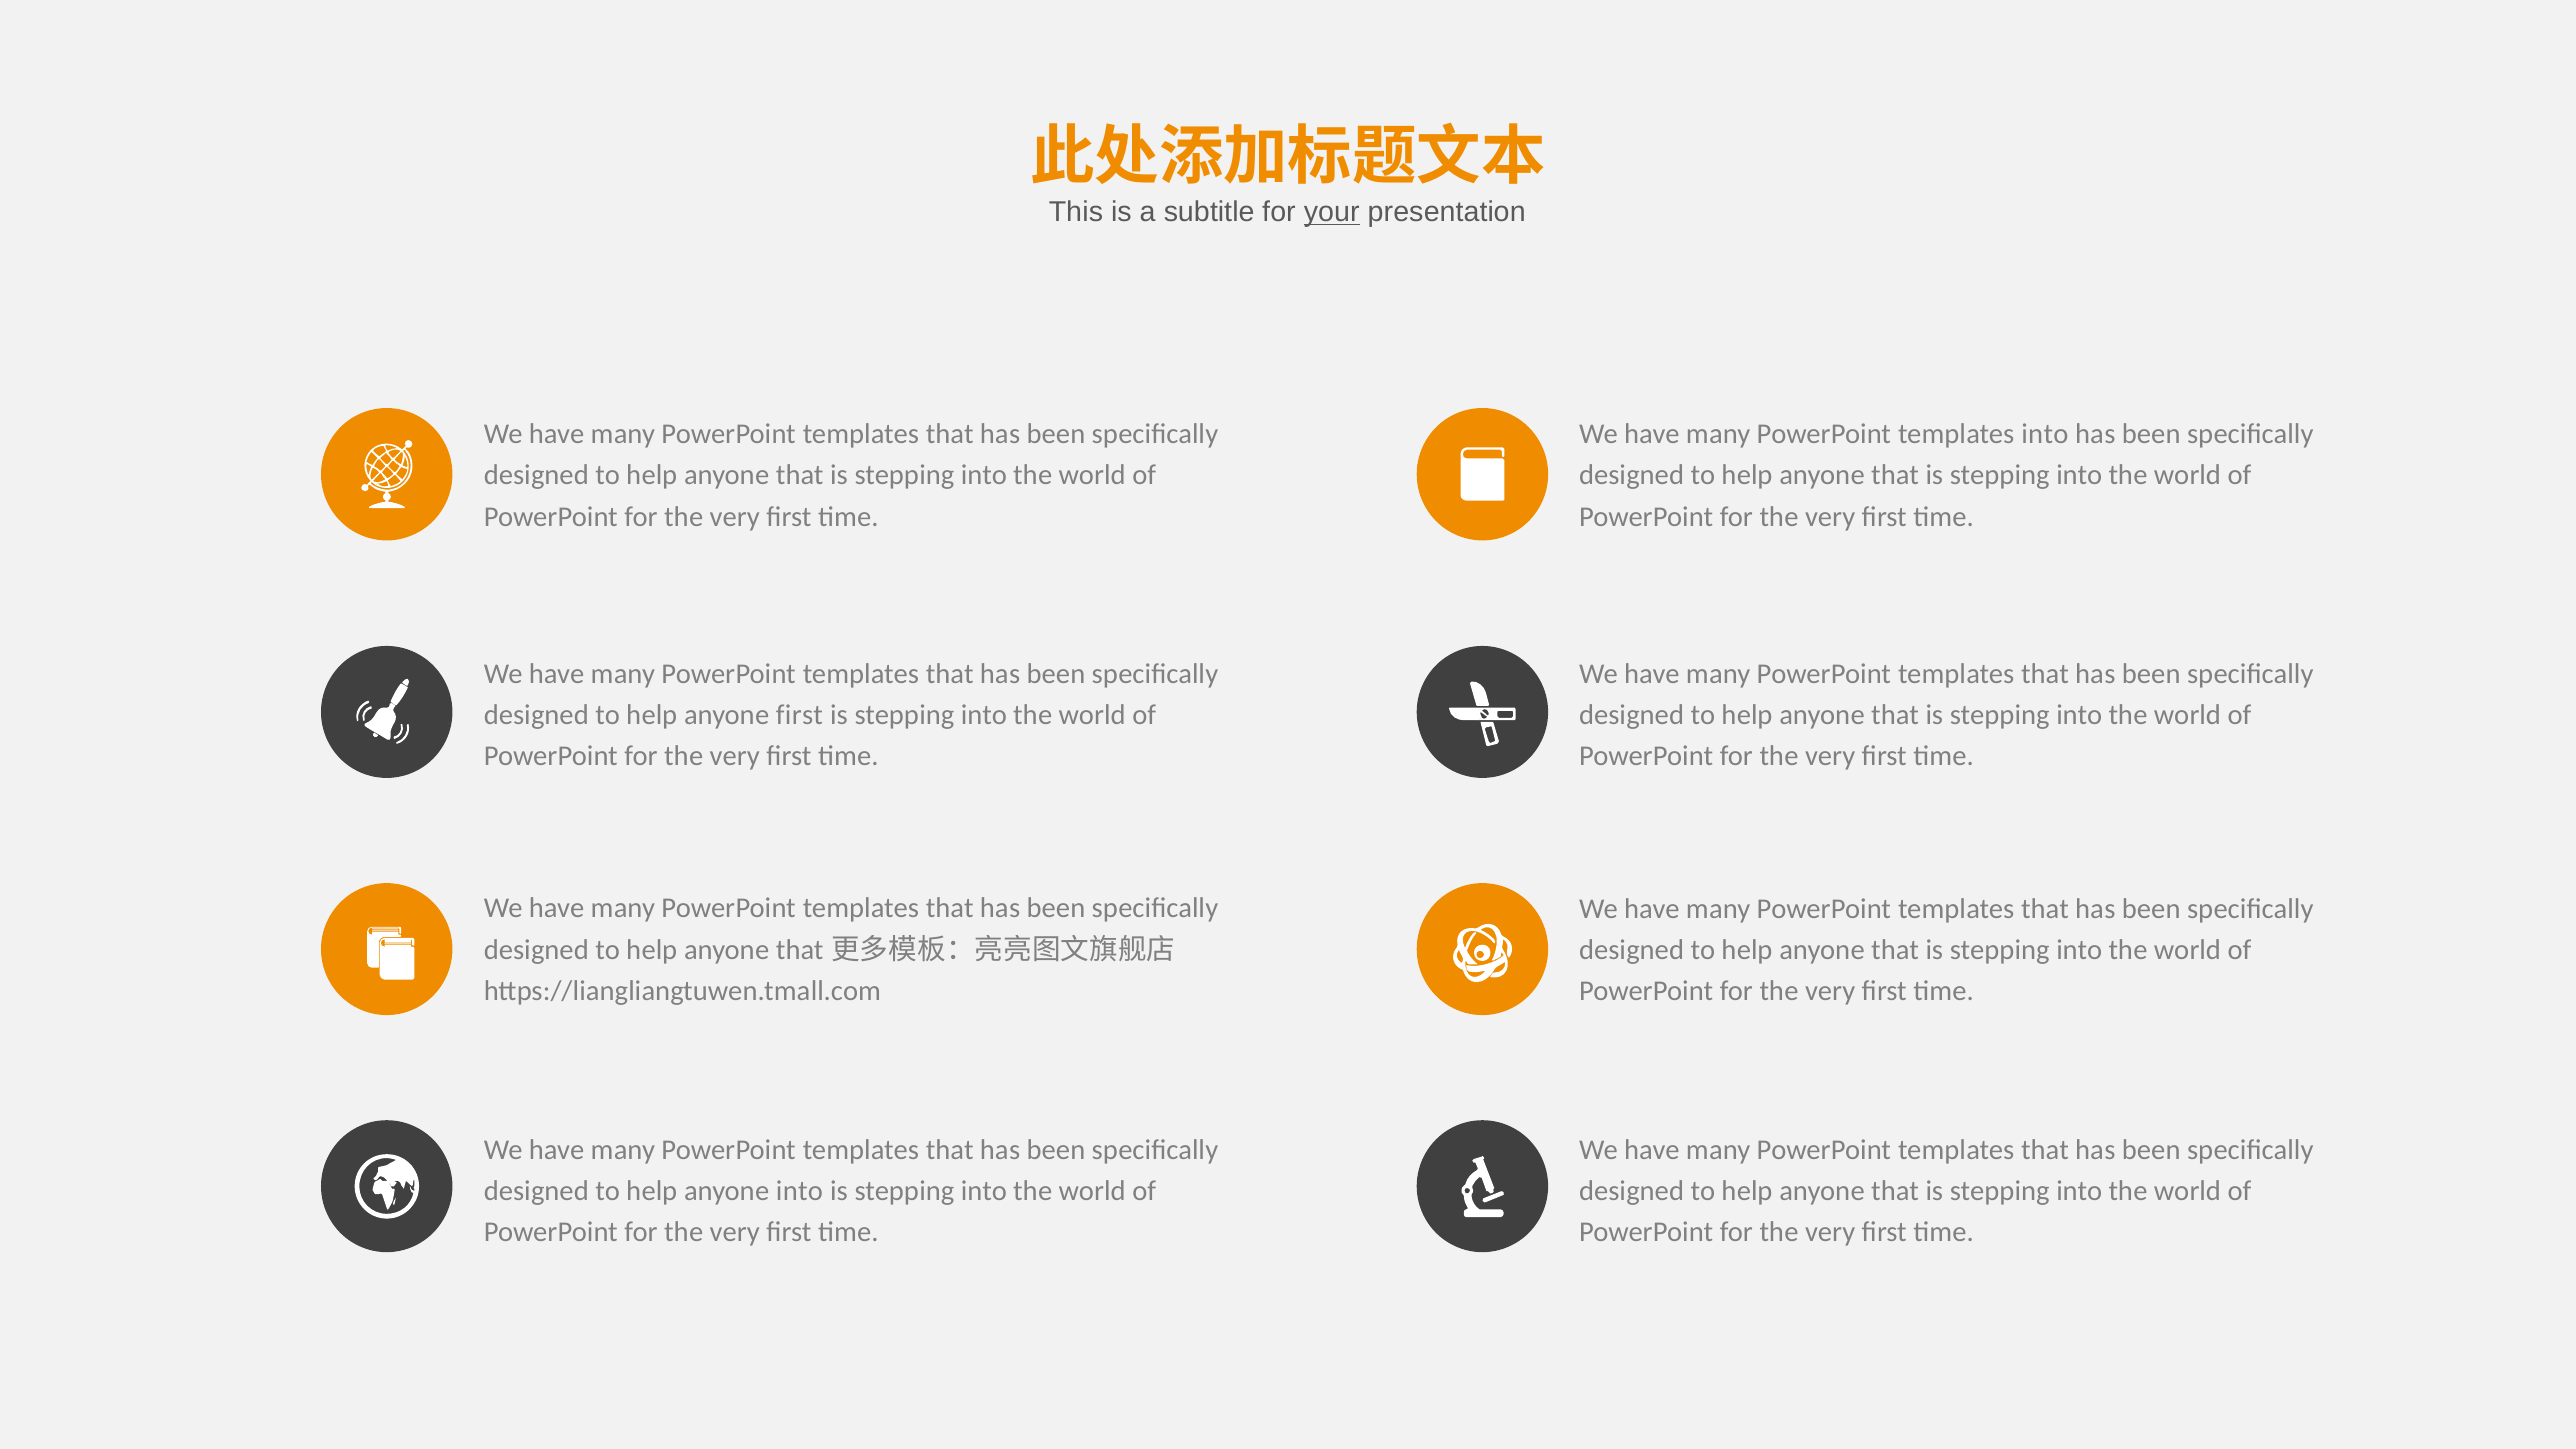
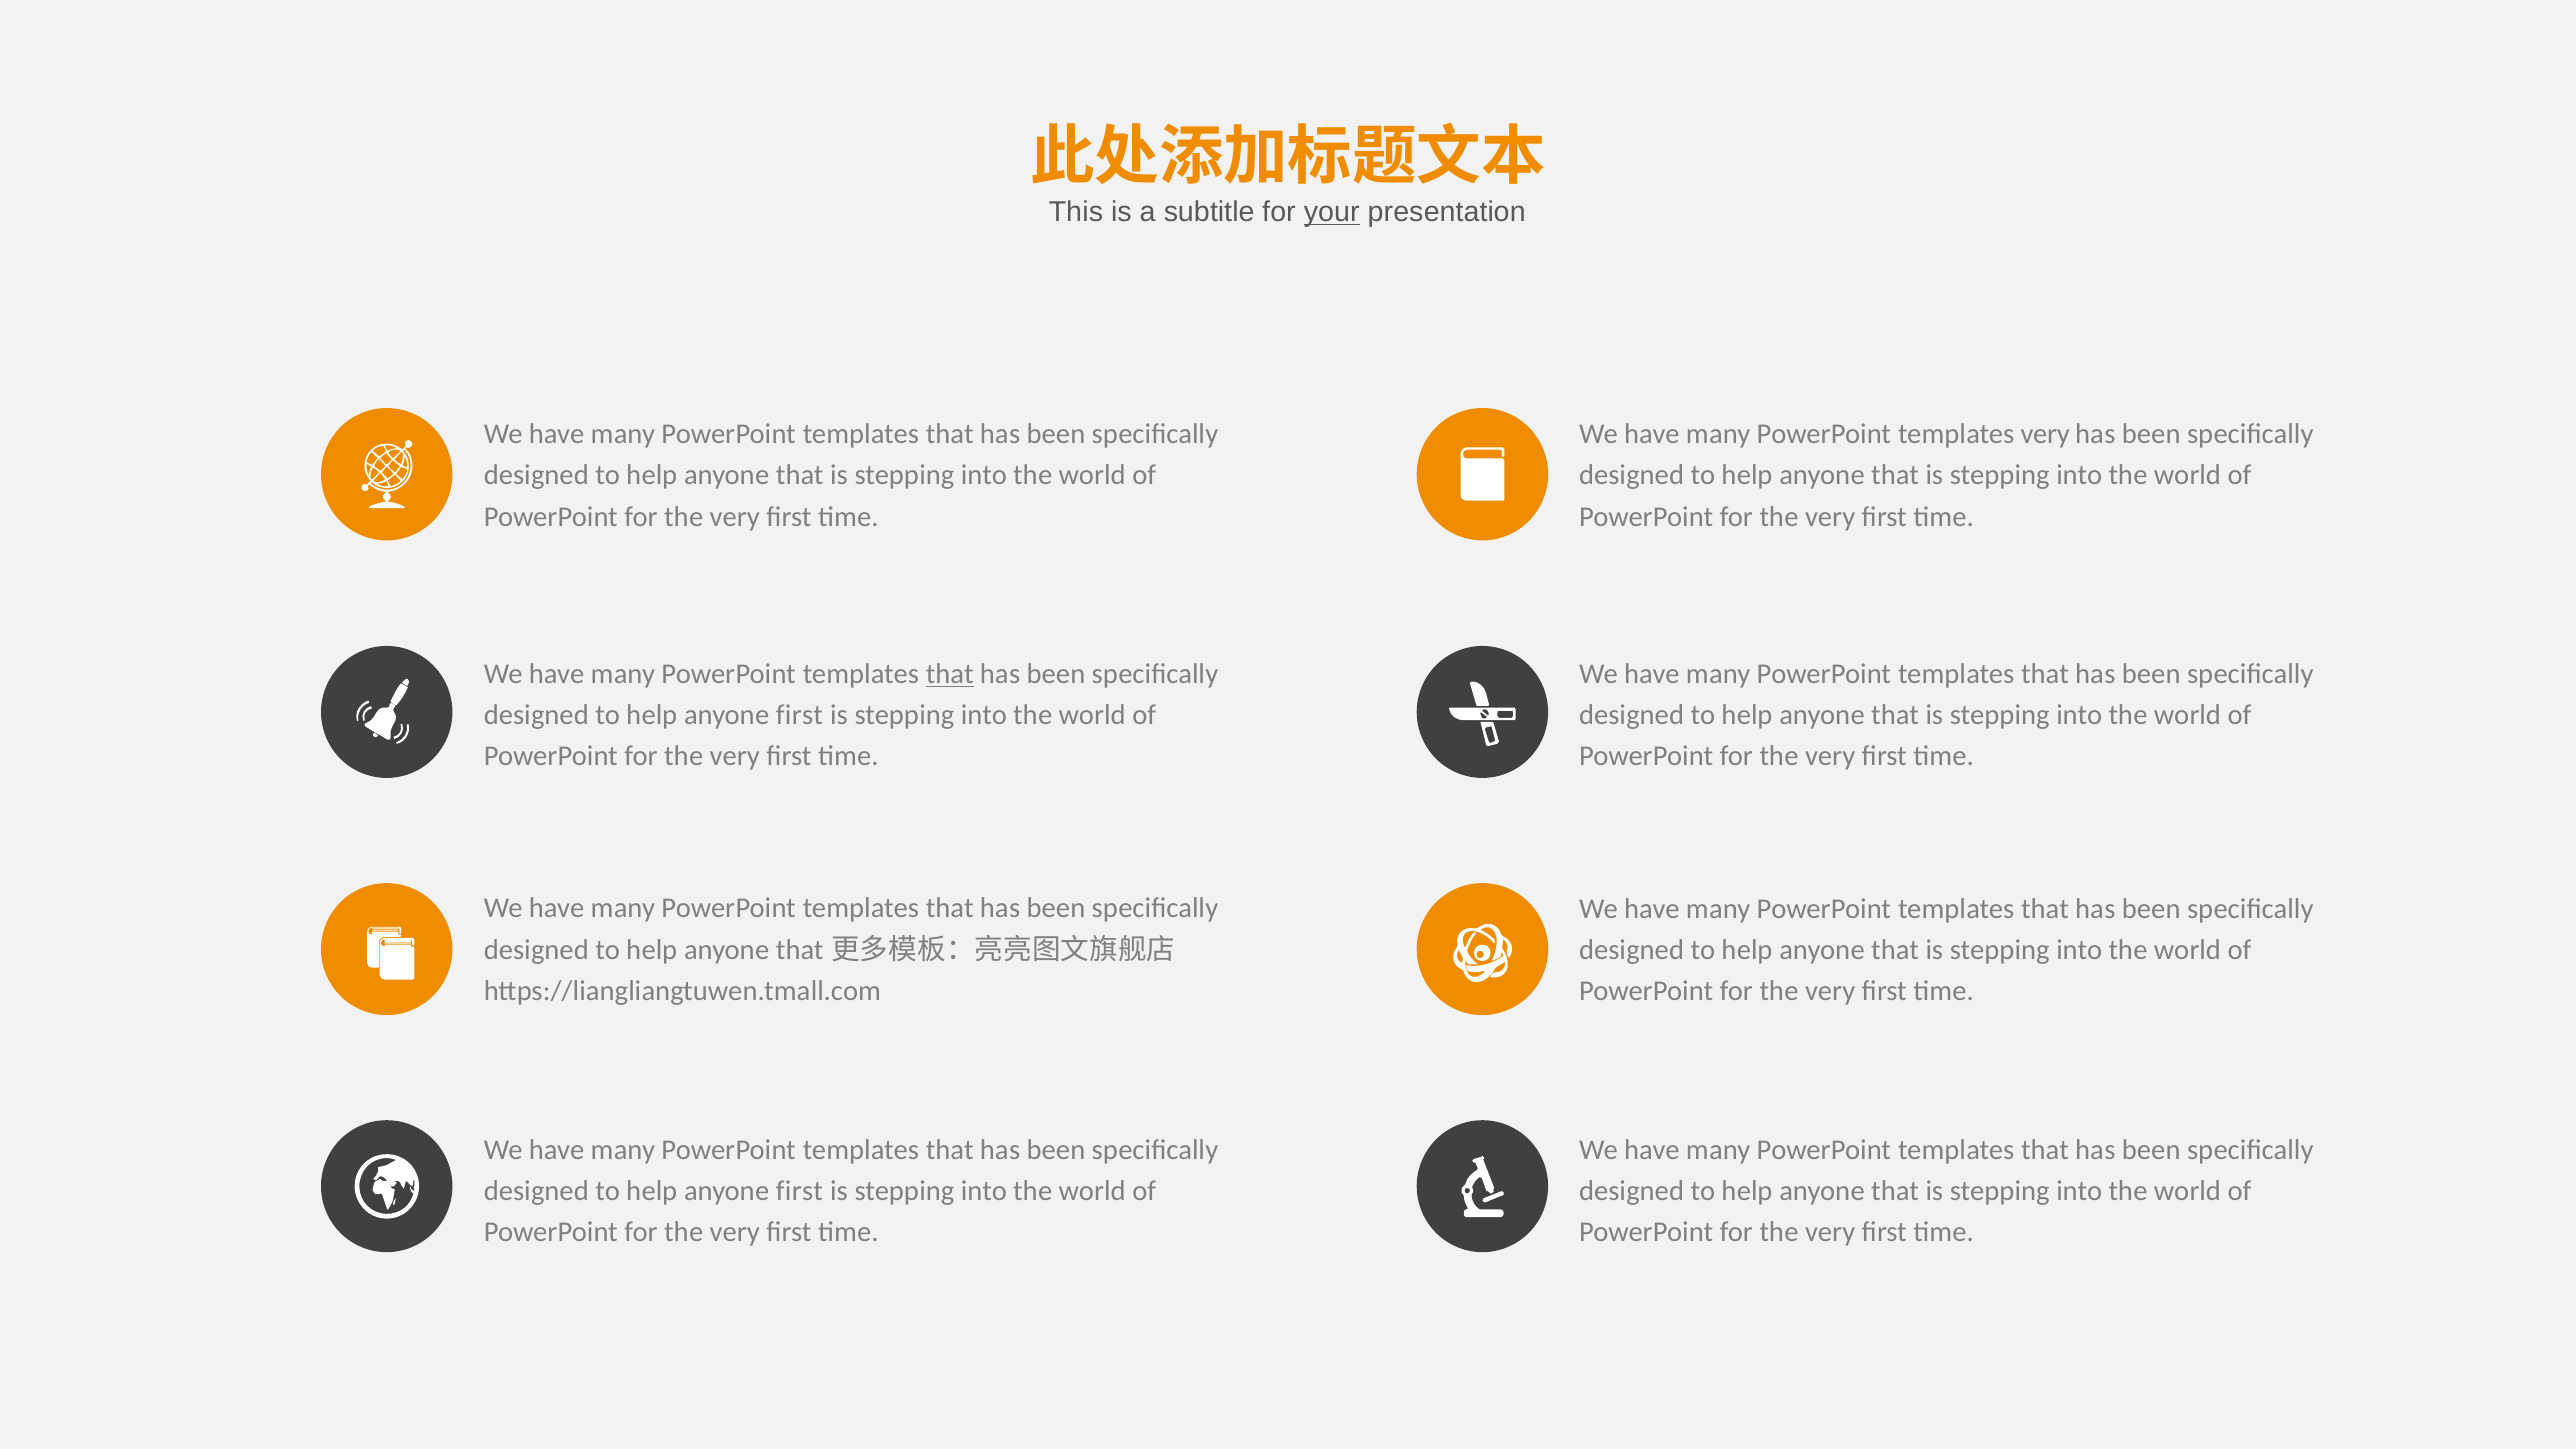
templates into: into -> very
that at (950, 674) underline: none -> present
into at (799, 1191): into -> first
